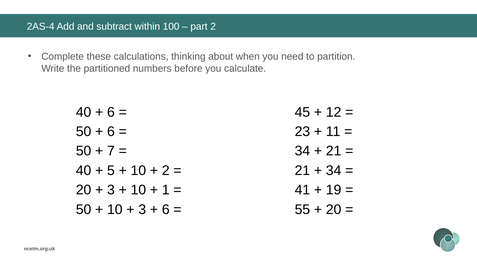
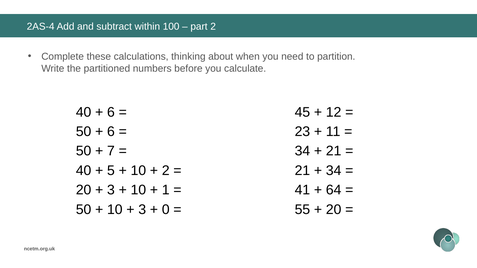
19: 19 -> 64
6 at (166, 210): 6 -> 0
